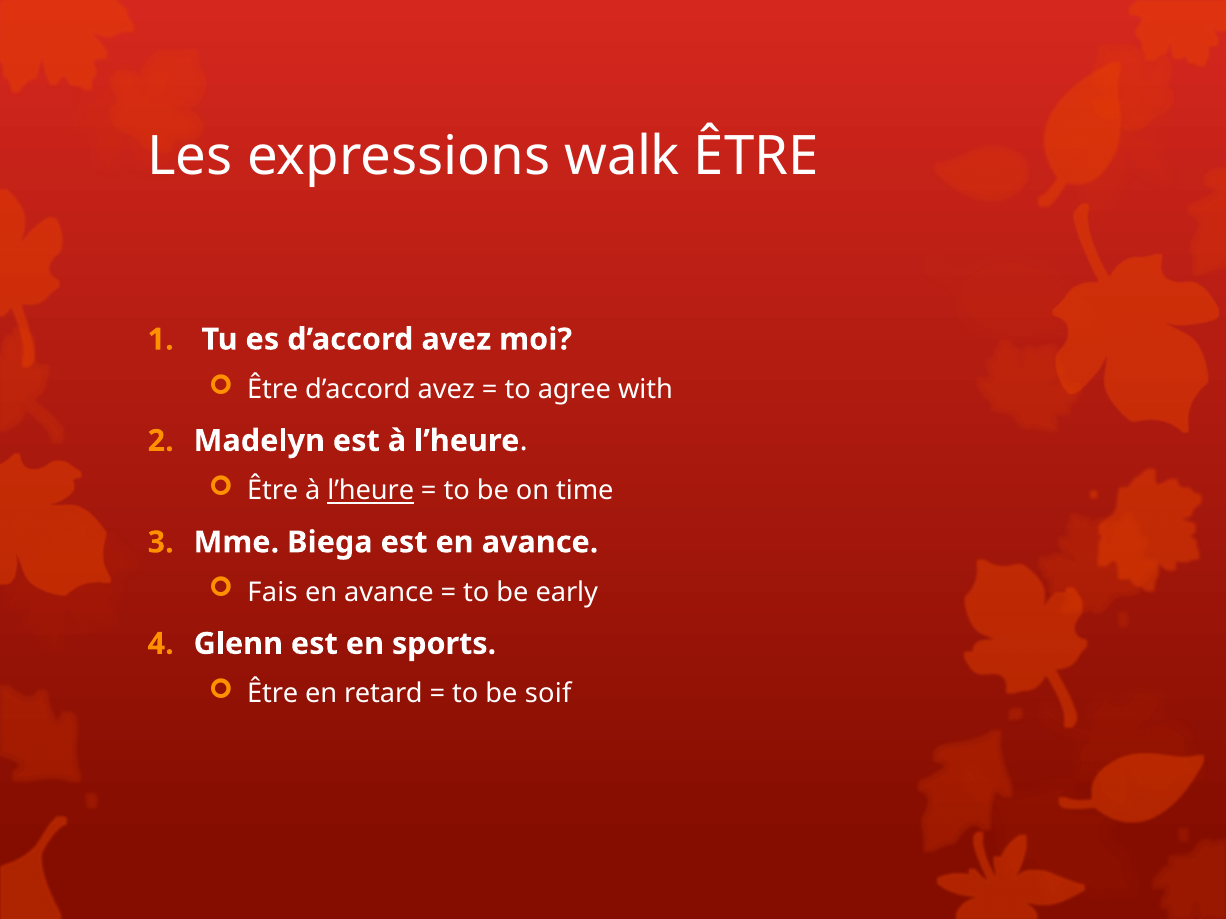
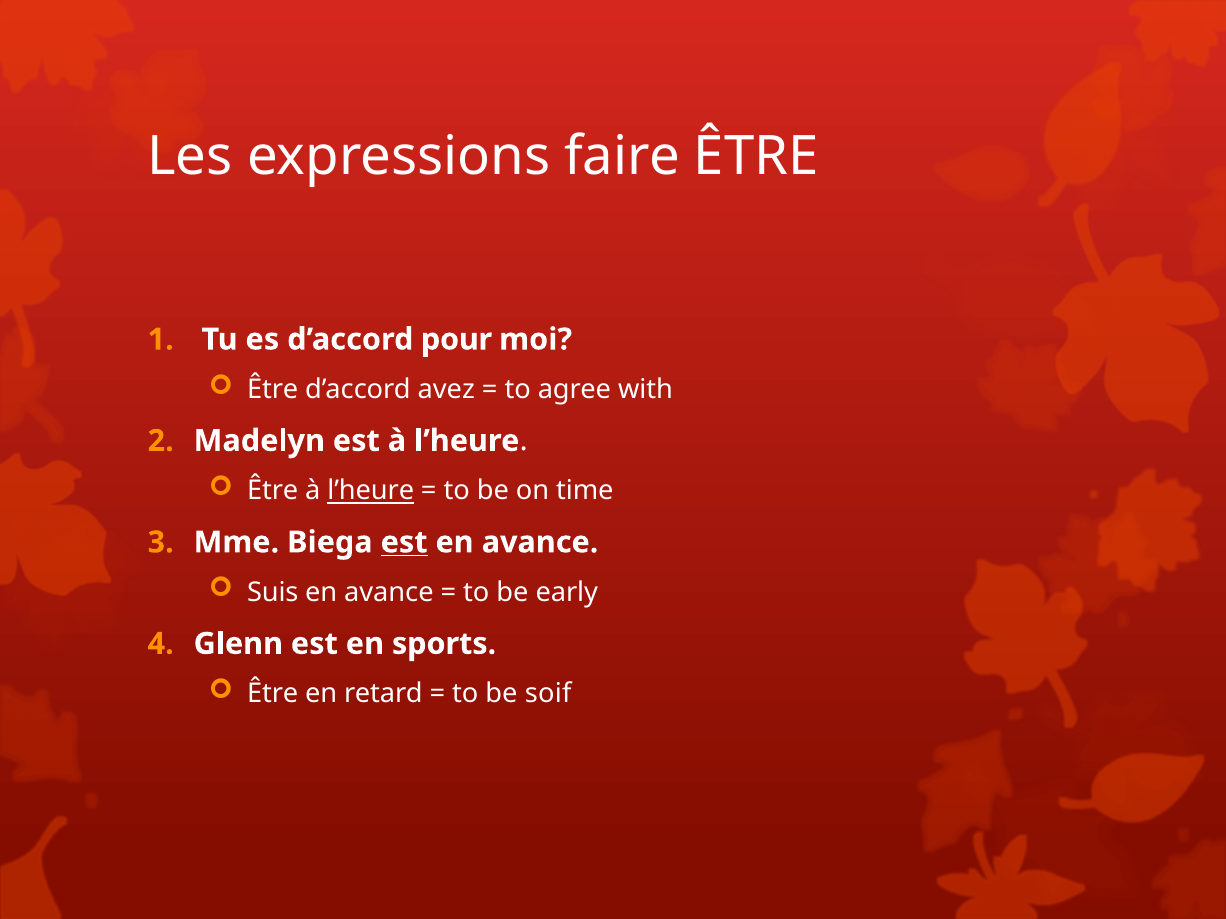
walk: walk -> faire
es d’accord avez: avez -> pour
est at (404, 543) underline: none -> present
Fais: Fais -> Suis
